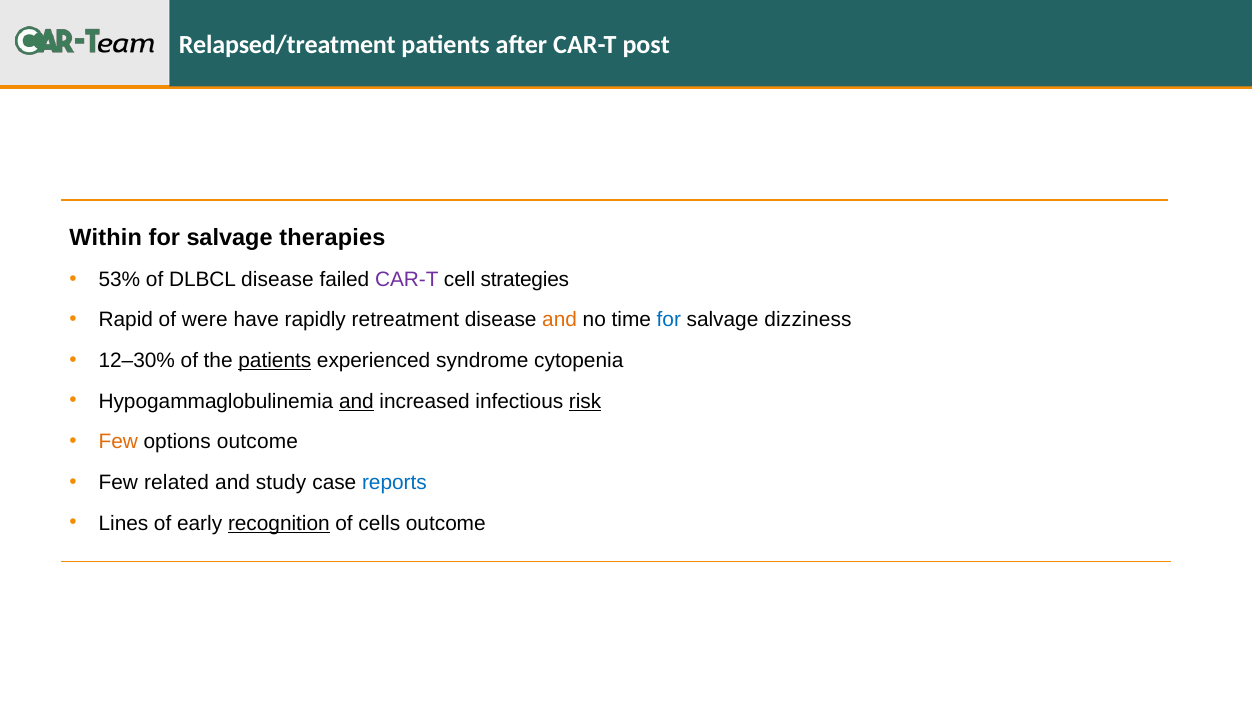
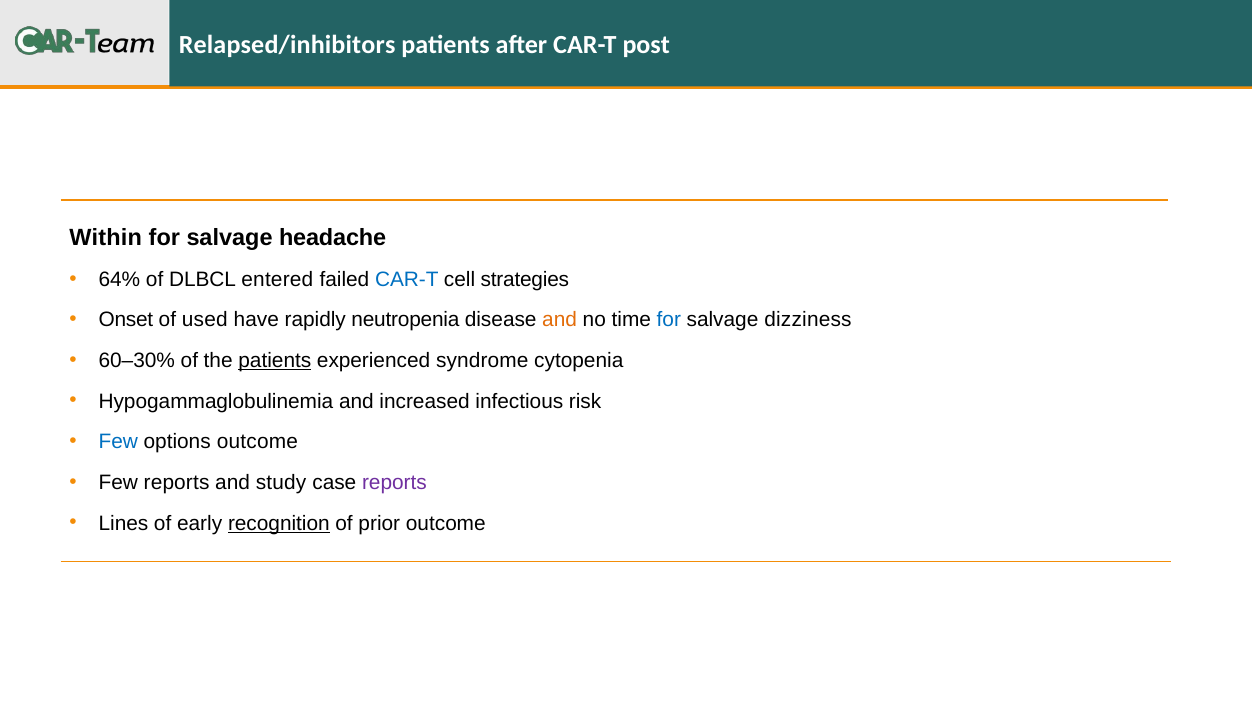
Relapsed/treatment: Relapsed/treatment -> Relapsed/inhibitors
therapies: therapies -> headache
53%: 53% -> 64%
DLBCL disease: disease -> entered
CAR-T at (407, 279) colour: purple -> blue
Rapid: Rapid -> Onset
were: were -> used
retreatment: retreatment -> neutropenia
12–30%: 12–30% -> 60–30%
and at (356, 401) underline: present -> none
risk underline: present -> none
Few at (118, 442) colour: orange -> blue
Few related: related -> reports
reports at (394, 483) colour: blue -> purple
cells: cells -> prior
